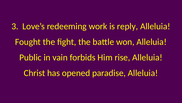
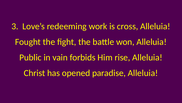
reply: reply -> cross
